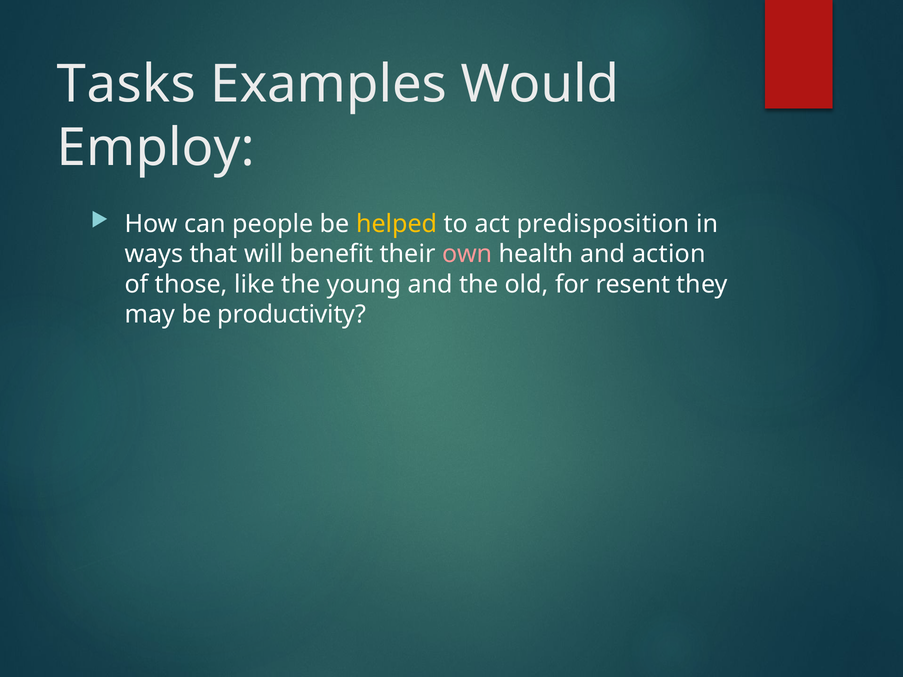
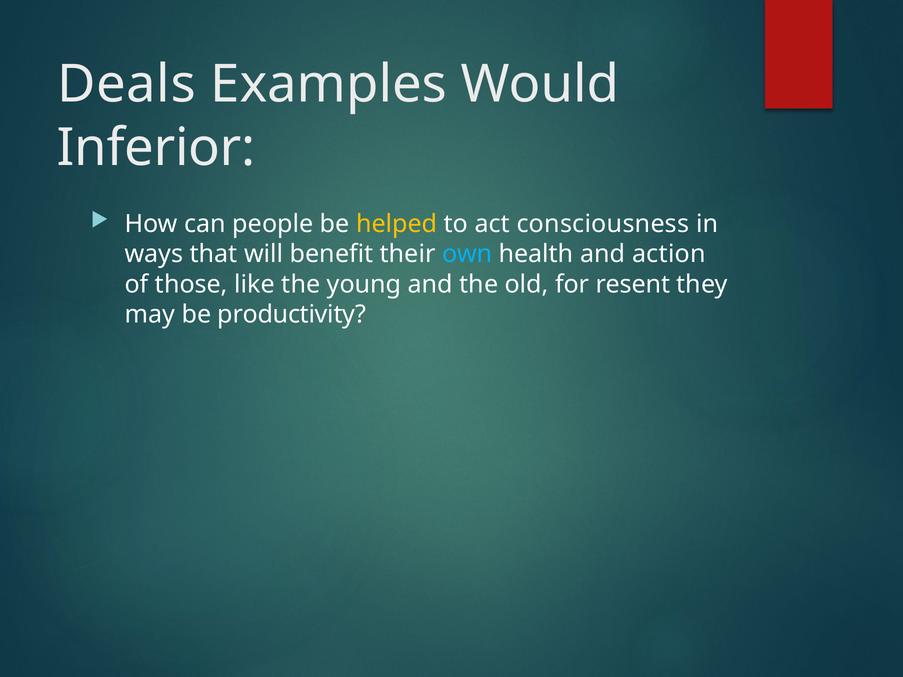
Tasks: Tasks -> Deals
Employ: Employ -> Inferior
predisposition: predisposition -> consciousness
own colour: pink -> light blue
